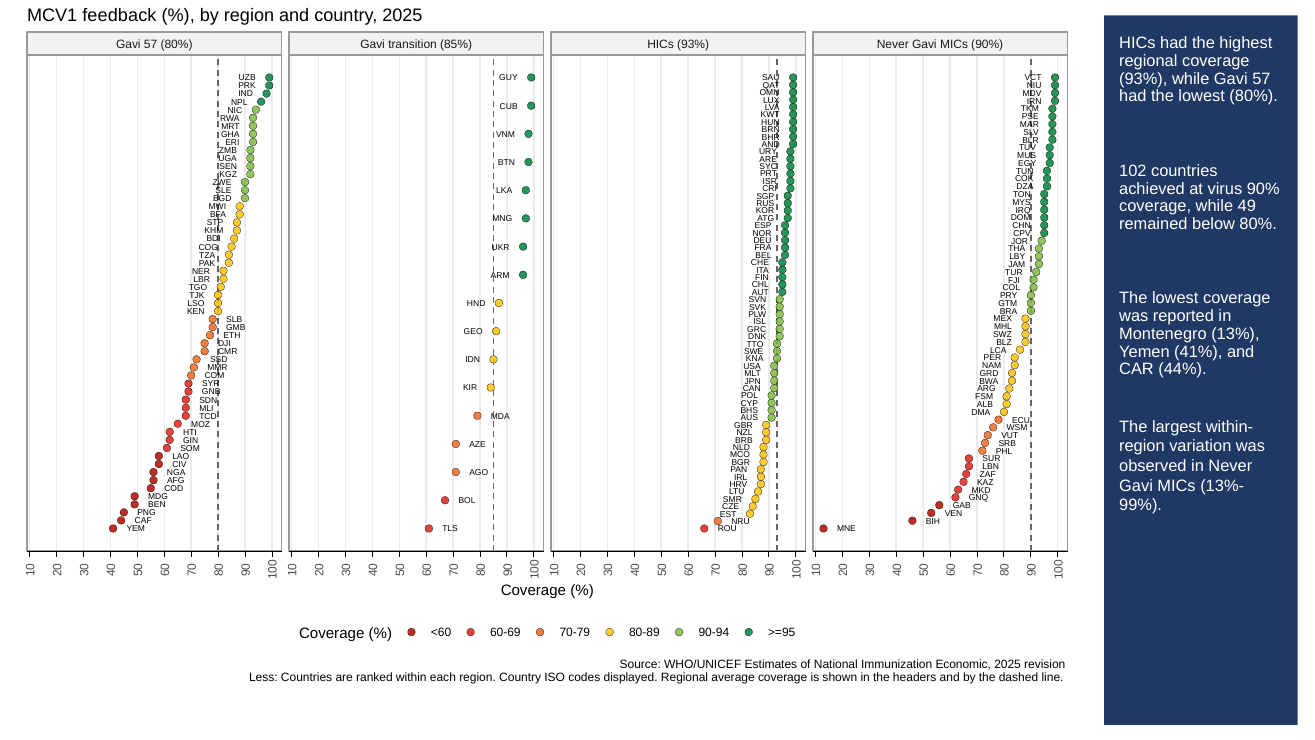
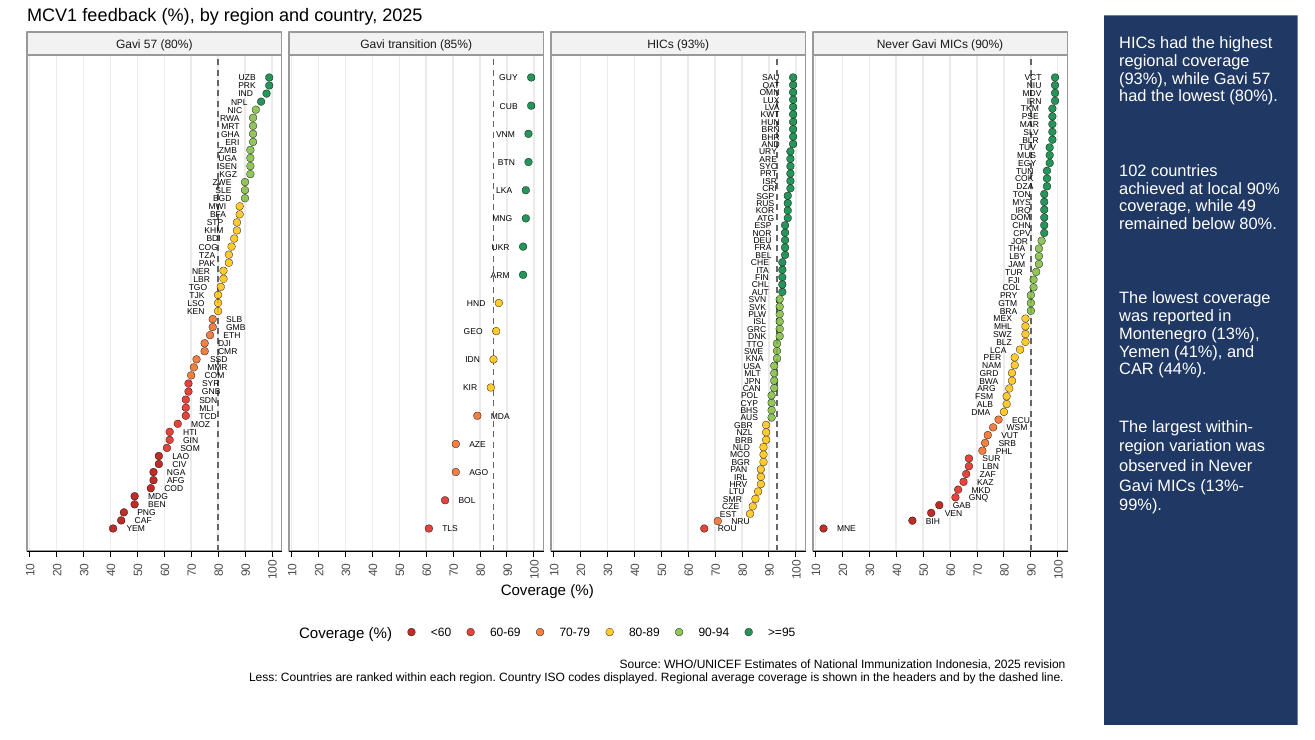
virus: virus -> local
Economic: Economic -> Indonesia
